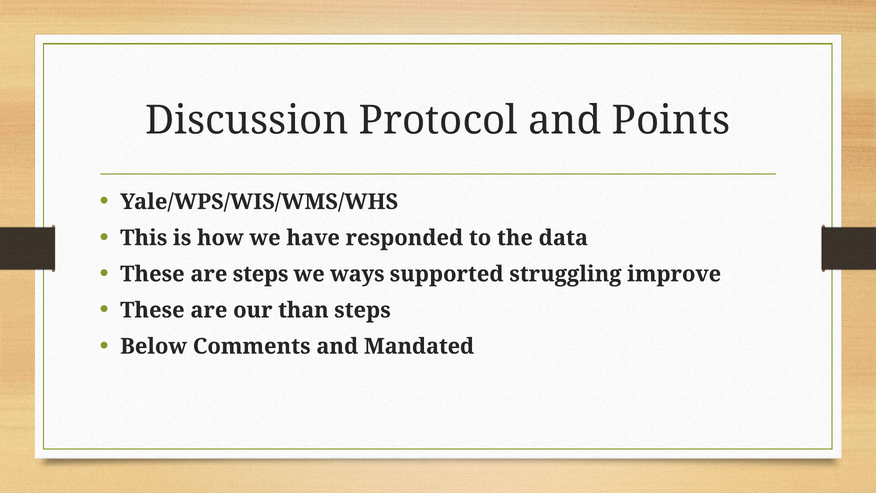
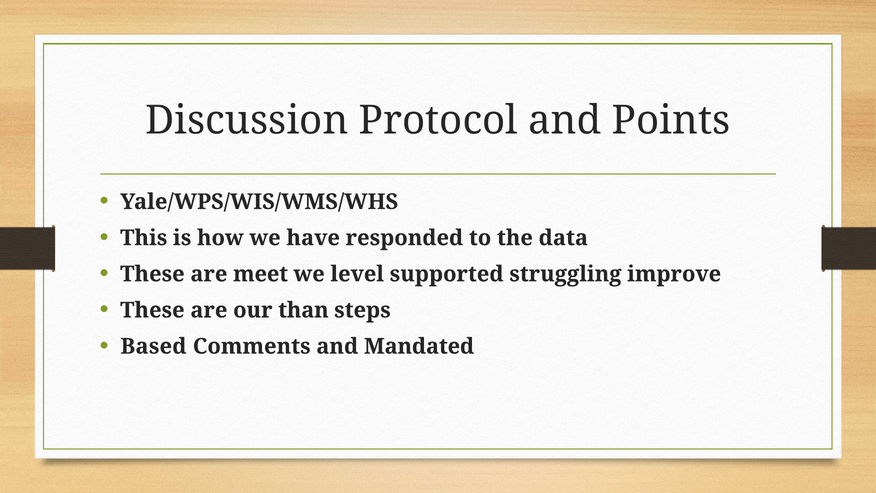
are steps: steps -> meet
ways: ways -> level
Below: Below -> Based
